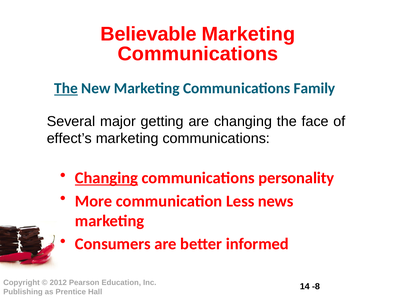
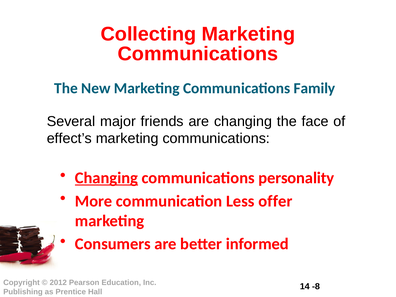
Believable: Believable -> Collecting
The at (66, 88) underline: present -> none
getting: getting -> friends
news: news -> offer
